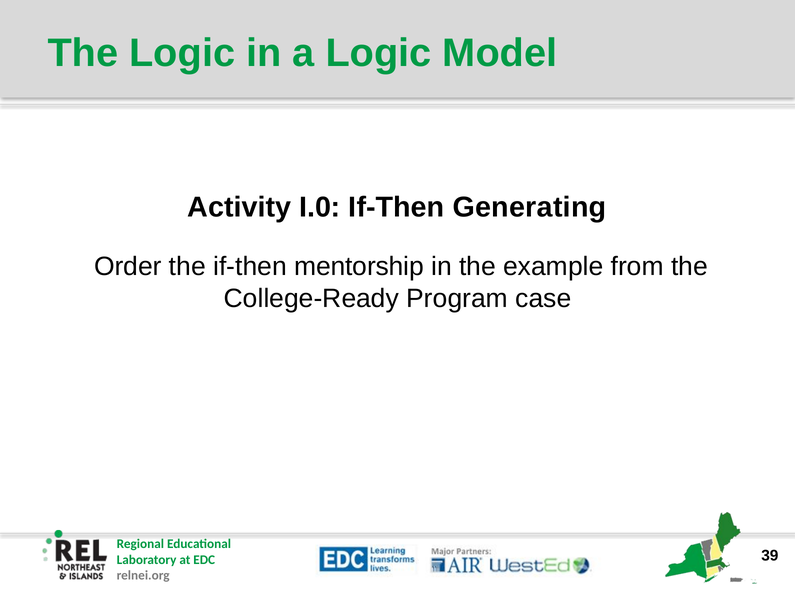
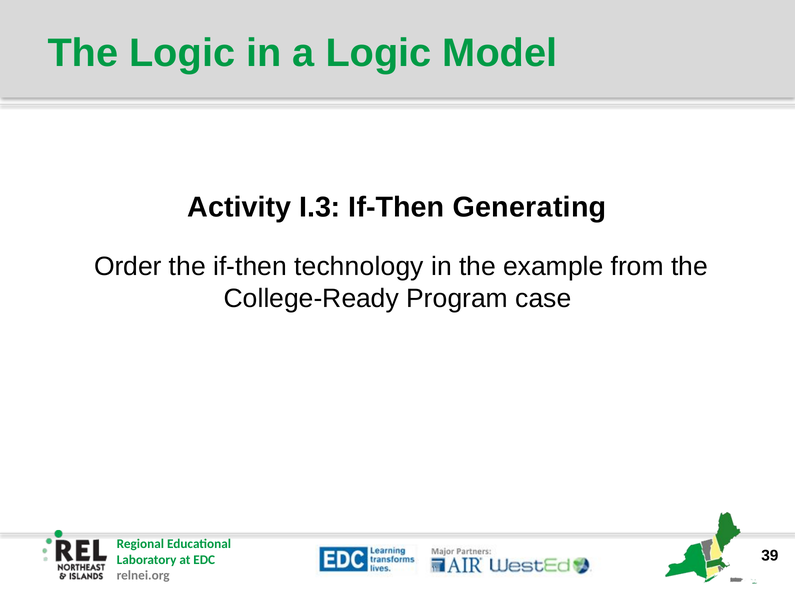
I.0: I.0 -> I.3
mentorship: mentorship -> technology
